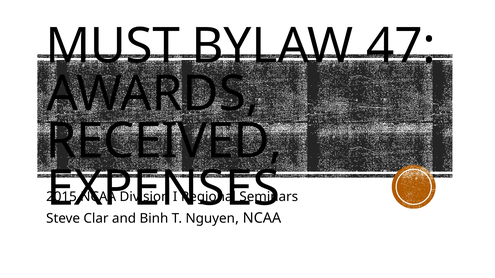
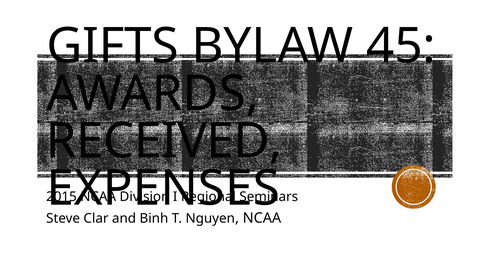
MUST: MUST -> GIFTS
47: 47 -> 45
